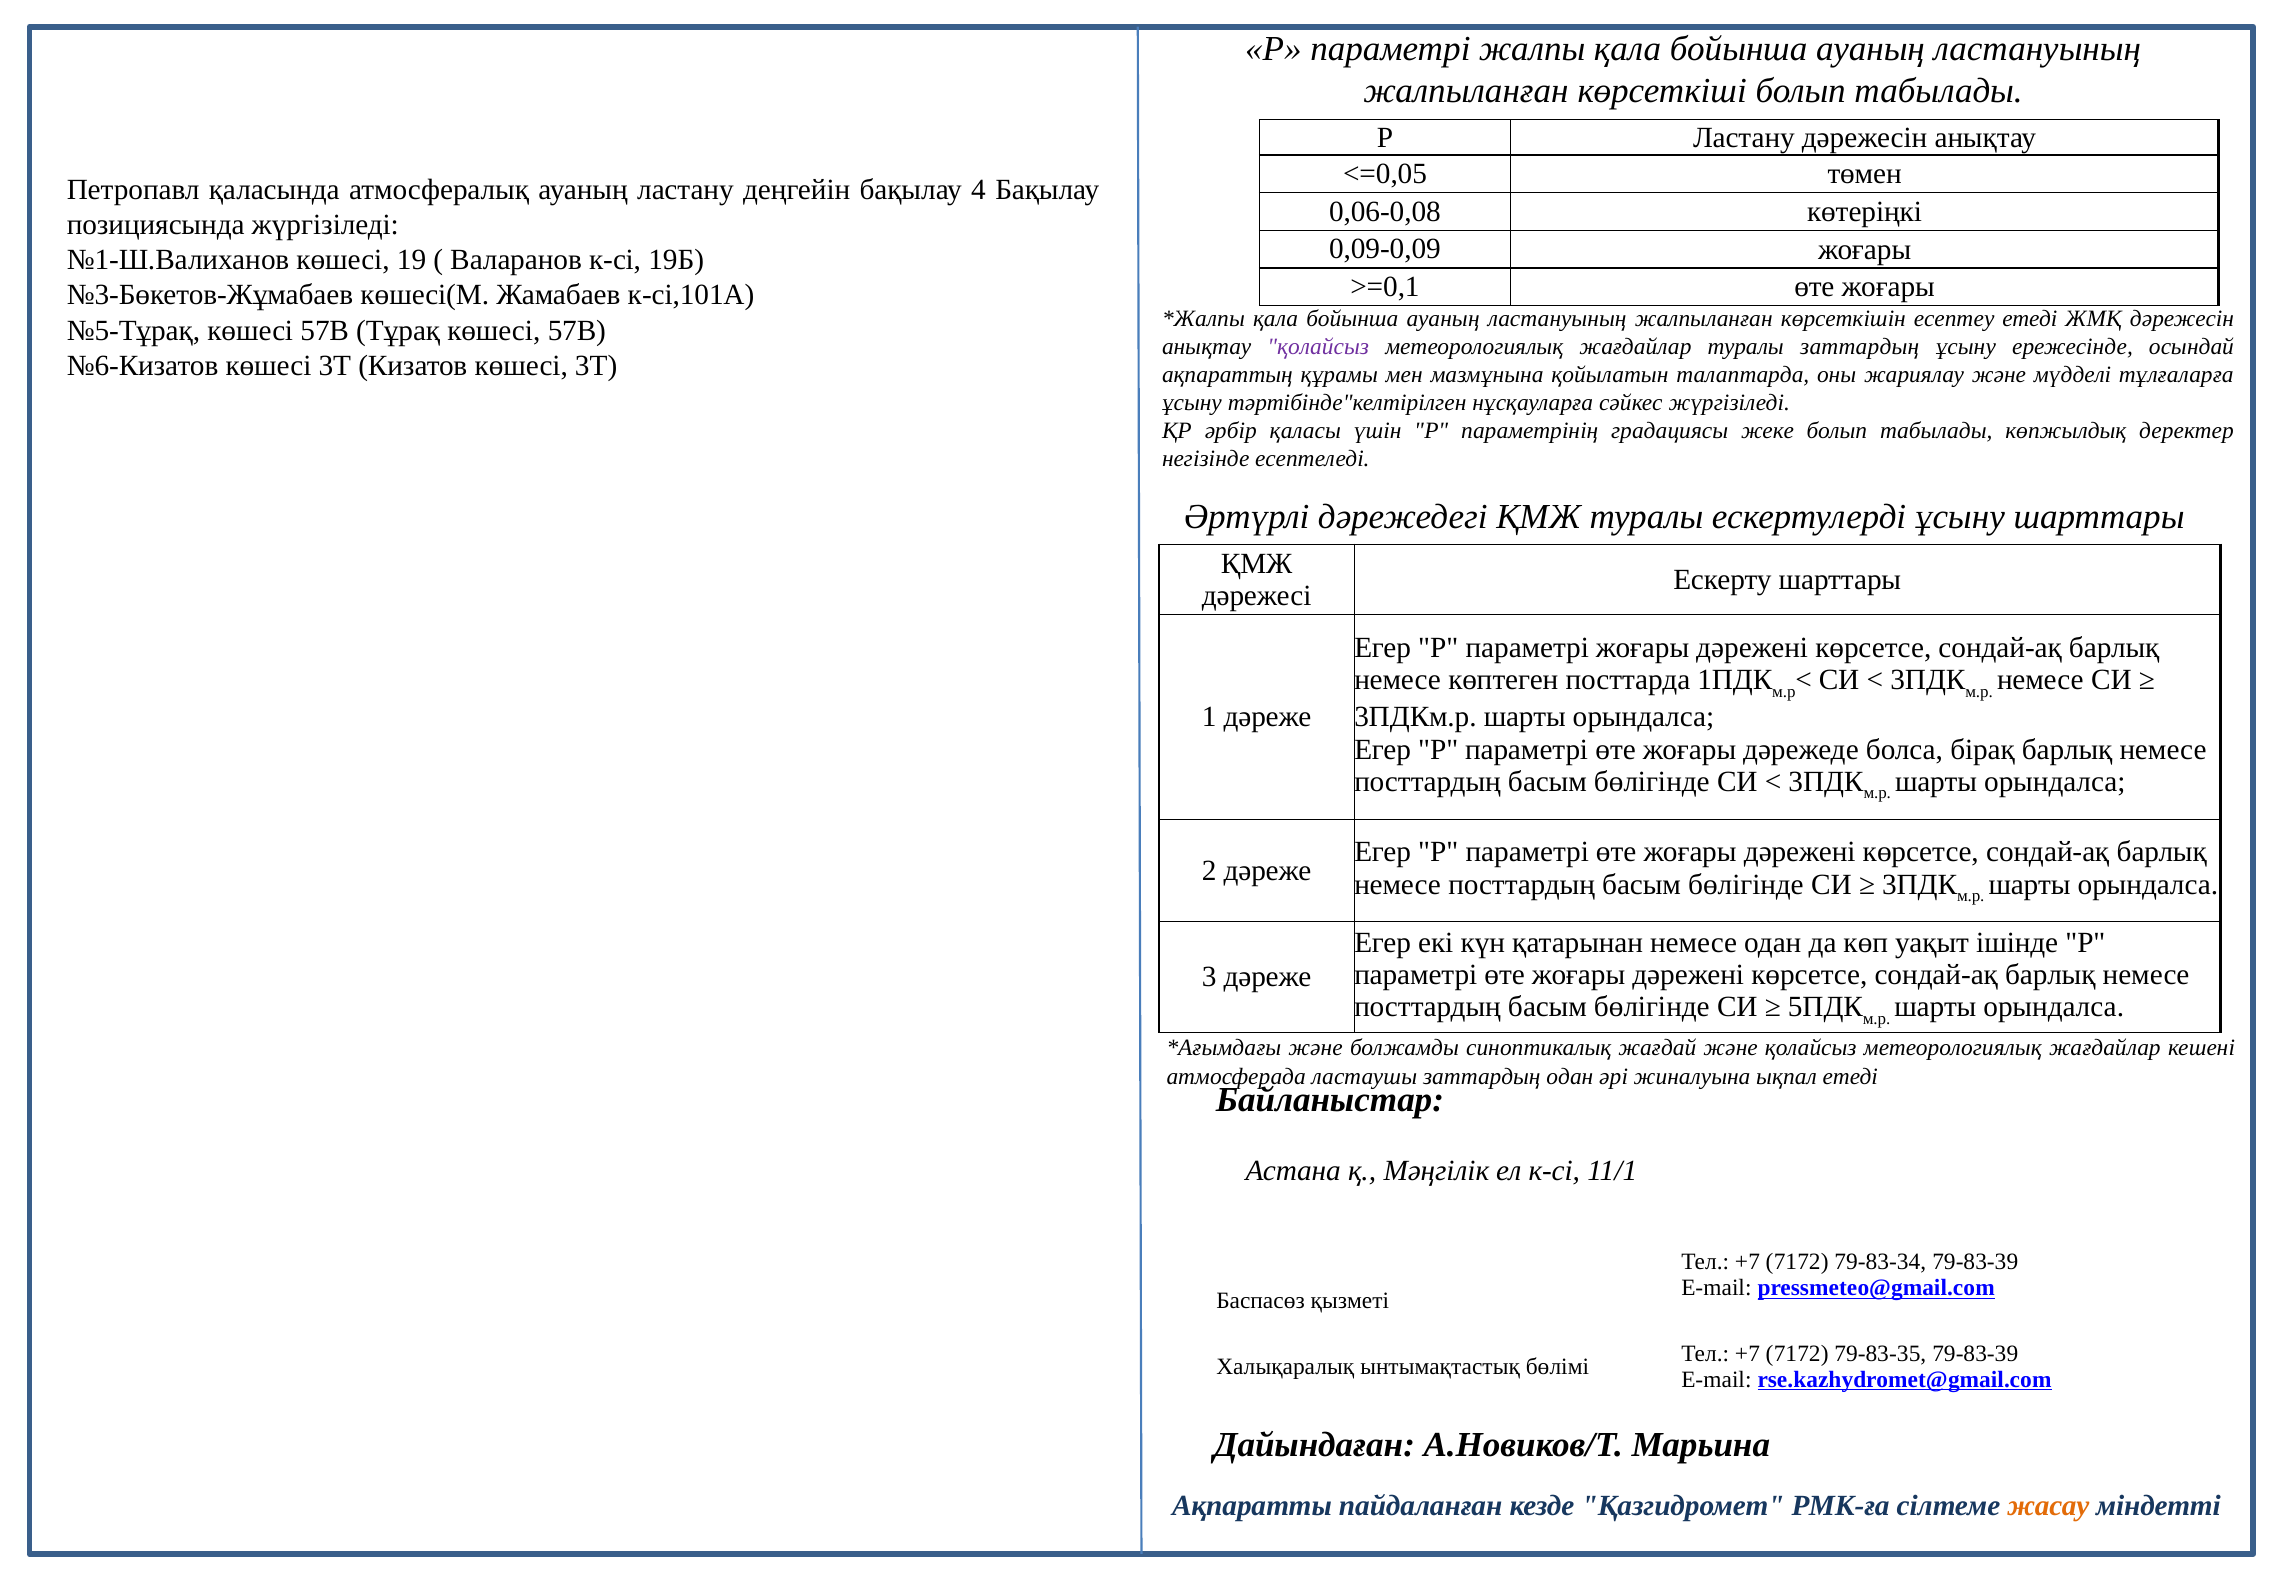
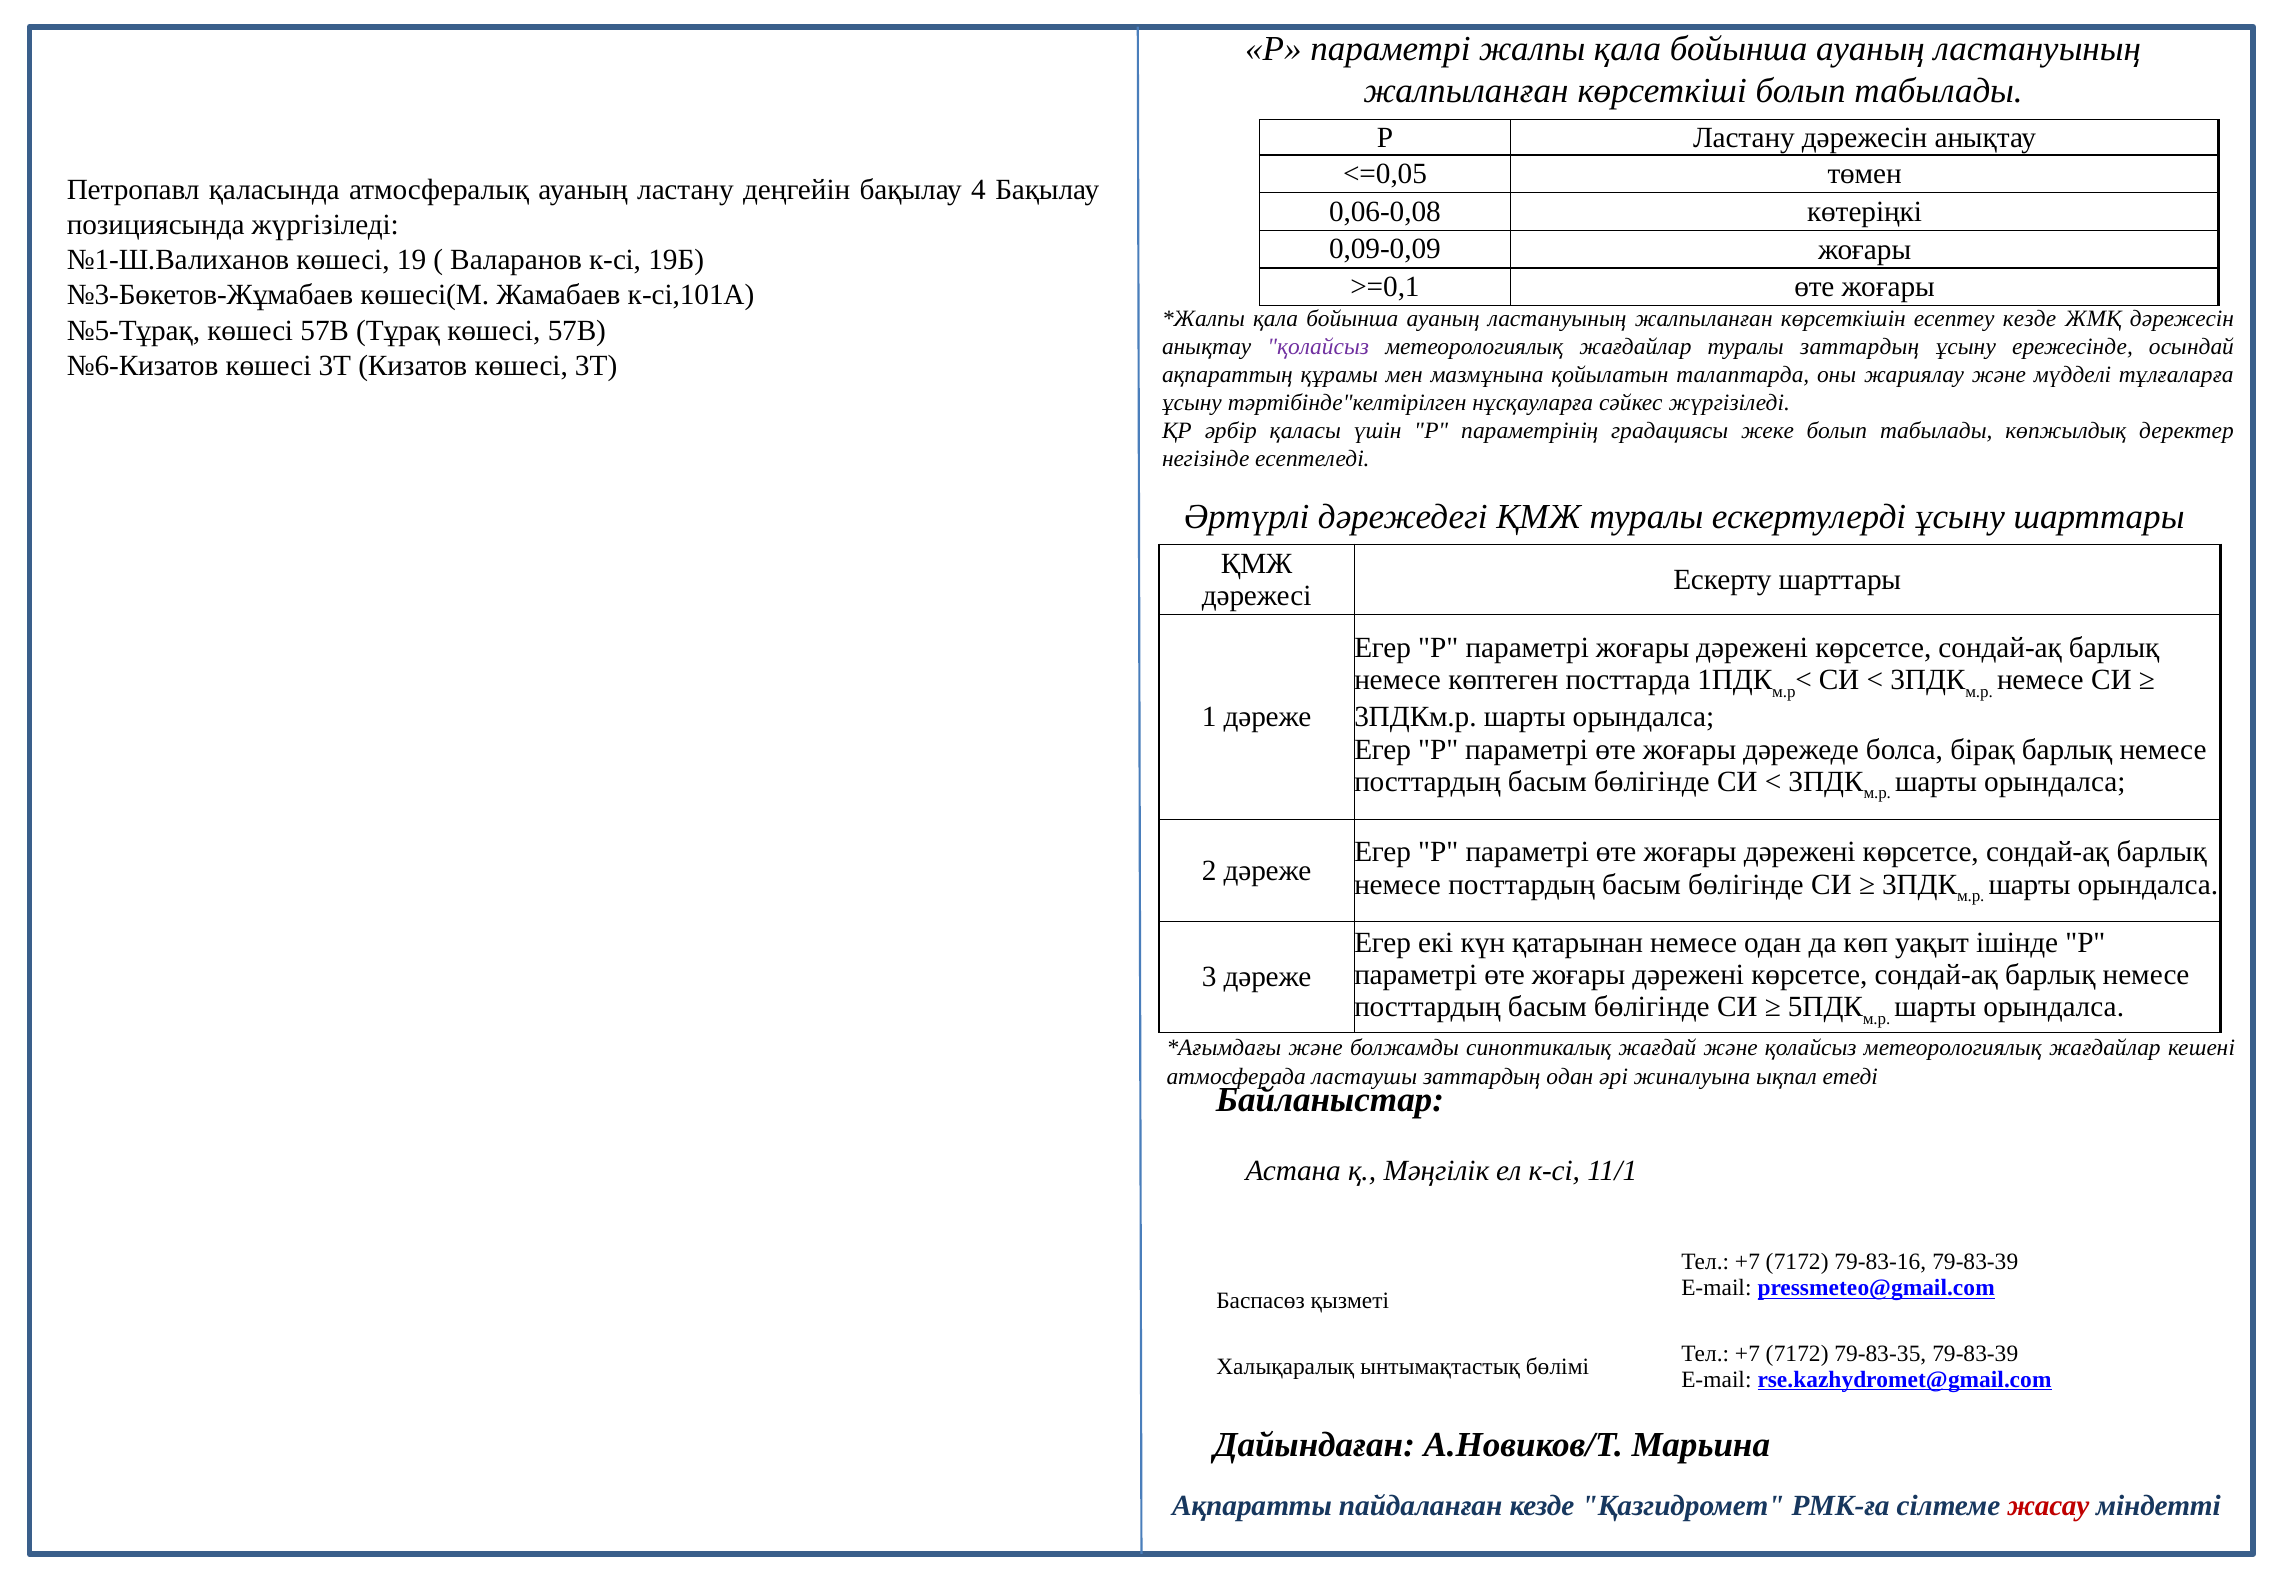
есептеу етеді: етеді -> кезде
79-83-34: 79-83-34 -> 79-83-16
жасау colour: orange -> red
